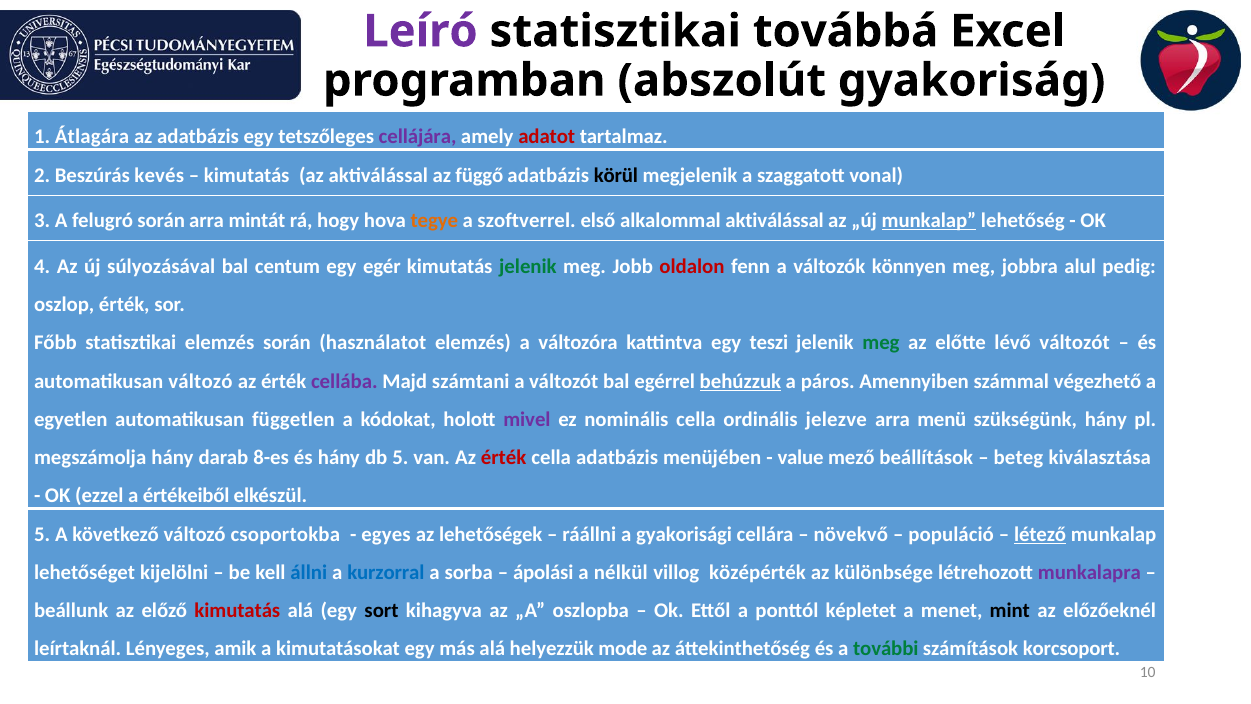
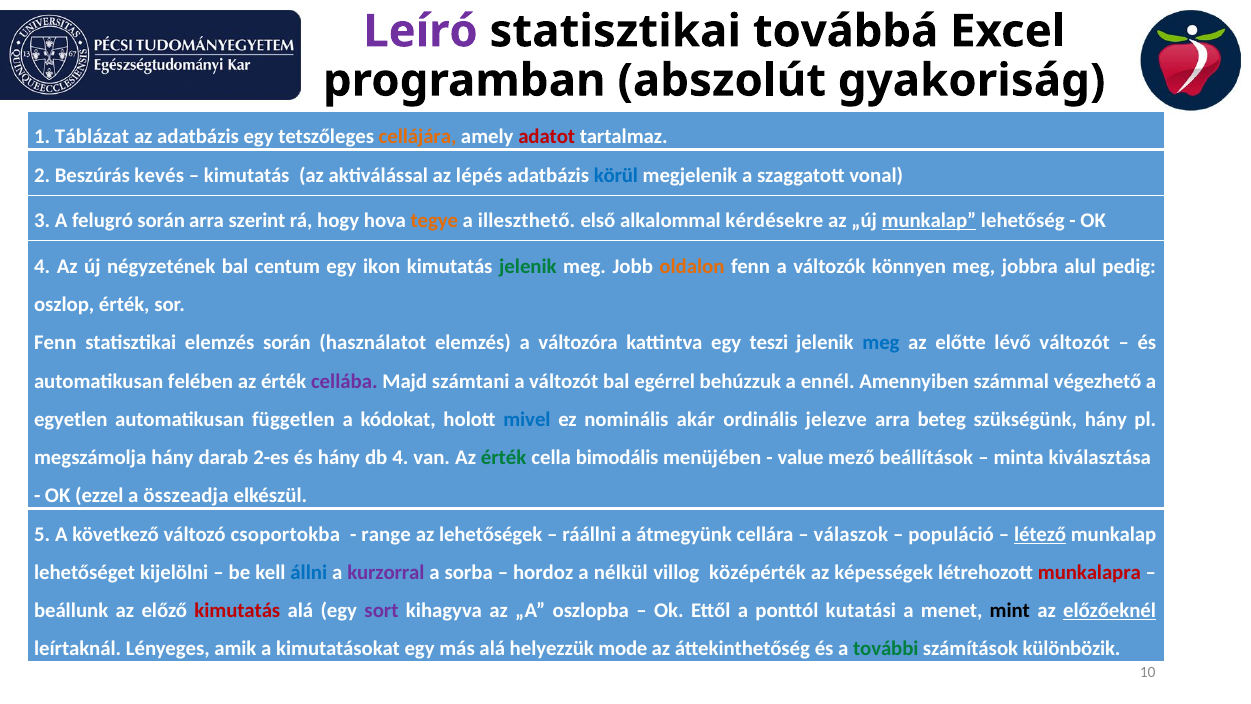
Átlagára: Átlagára -> Táblázat
cellájára colour: purple -> orange
függő: függő -> lépés
körül colour: black -> blue
mintát: mintát -> szerint
szoftverrel: szoftverrel -> illeszthető
alkalommal aktiválással: aktiválással -> kérdésekre
súlyozásával: súlyozásával -> négyzetének
egér: egér -> ikon
oldalon colour: red -> orange
Főbb at (55, 343): Főbb -> Fenn
meg at (881, 343) colour: green -> blue
automatikusan változó: változó -> felében
behúzzuk underline: present -> none
páros: páros -> ennél
mivel colour: purple -> blue
nominális cella: cella -> akár
menü: menü -> beteg
8-es: 8-es -> 2-es
db 5: 5 -> 4
érték at (504, 457) colour: red -> green
cella adatbázis: adatbázis -> bimodális
beteg: beteg -> minta
értékeiből: értékeiből -> összeadja
egyes: egyes -> range
gyakorisági: gyakorisági -> átmegyünk
növekvő: növekvő -> válaszok
kurzorral colour: blue -> purple
ápolási: ápolási -> hordoz
különbsége: különbsége -> képességek
munkalapra colour: purple -> red
sort colour: black -> purple
képletet: képletet -> kutatási
előzőeknél underline: none -> present
korcsoport: korcsoport -> különbözik
